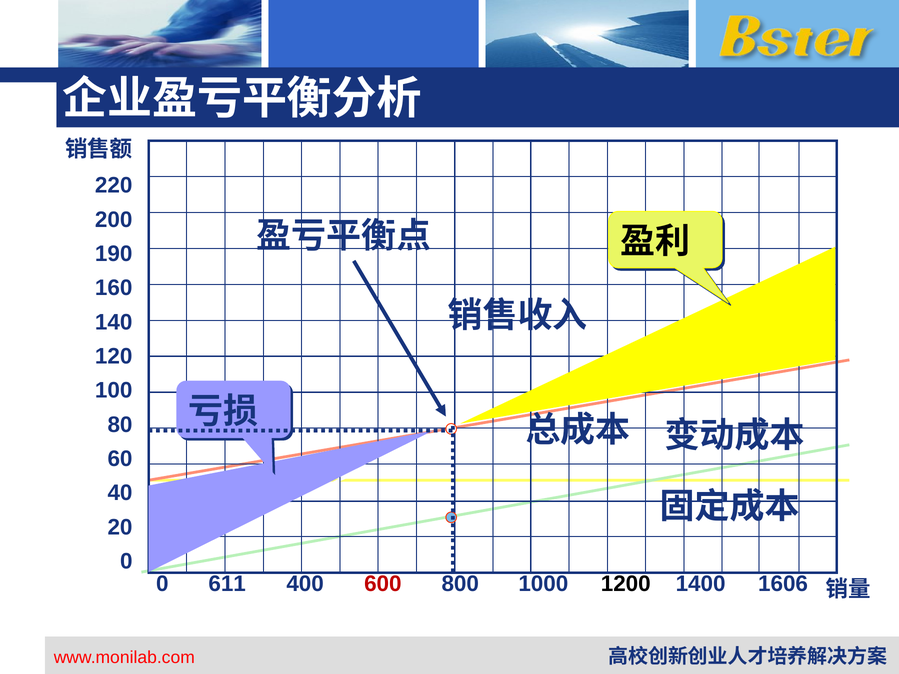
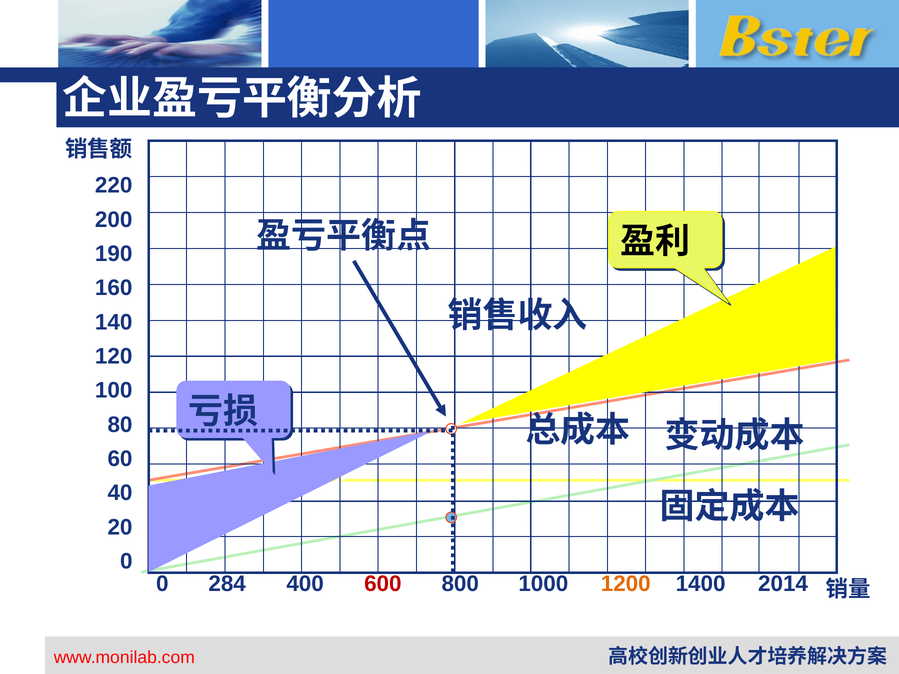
611: 611 -> 284
1200 colour: black -> orange
1606: 1606 -> 2014
